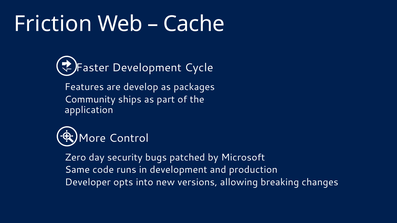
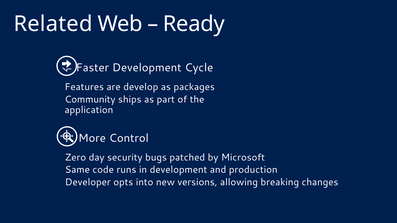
Friction: Friction -> Related
Cache: Cache -> Ready
